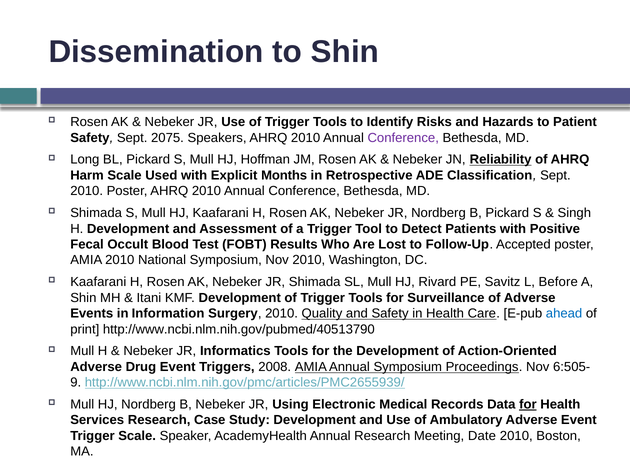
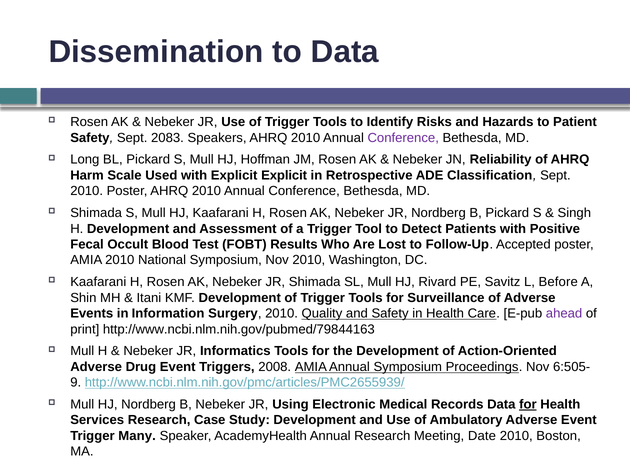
to Shin: Shin -> Data
2075: 2075 -> 2083
Reliability underline: present -> none
Explicit Months: Months -> Explicit
ahead colour: blue -> purple
http://www.ncbi.nlm.nih.gov/pubmed/40513790: http://www.ncbi.nlm.nih.gov/pubmed/40513790 -> http://www.ncbi.nlm.nih.gov/pubmed/79844163
Trigger Scale: Scale -> Many
